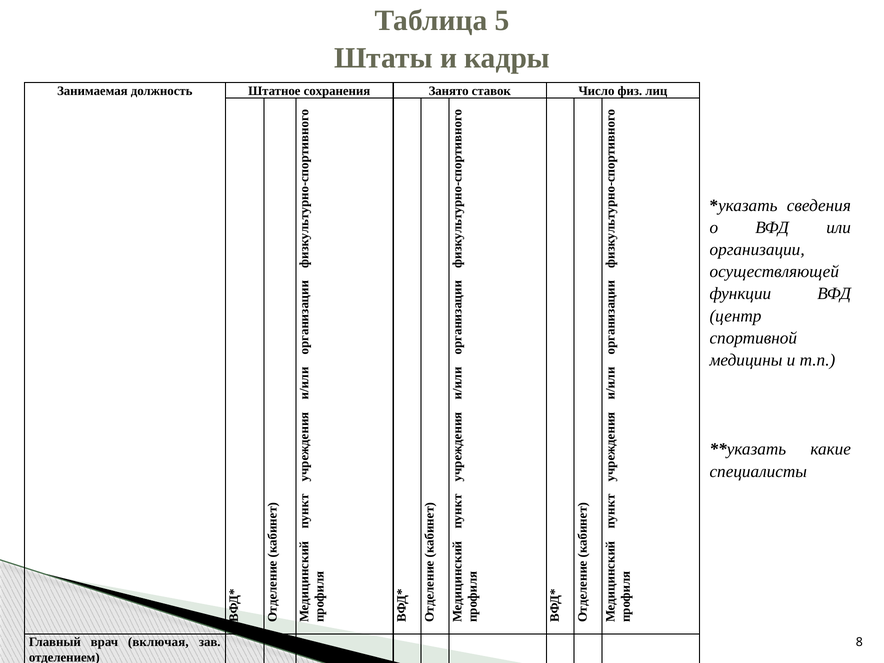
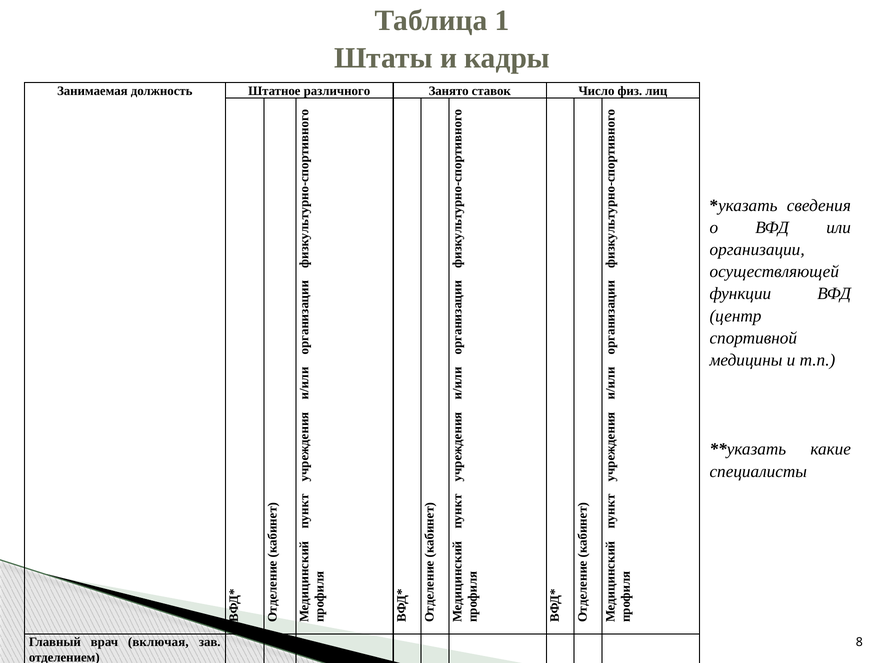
5: 5 -> 1
сохранения: сохранения -> различного
